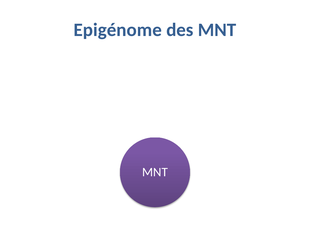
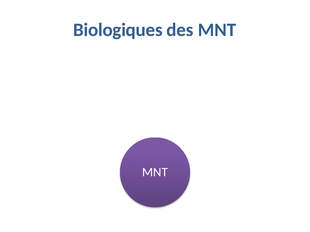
Epigénome: Epigénome -> Biologiques
